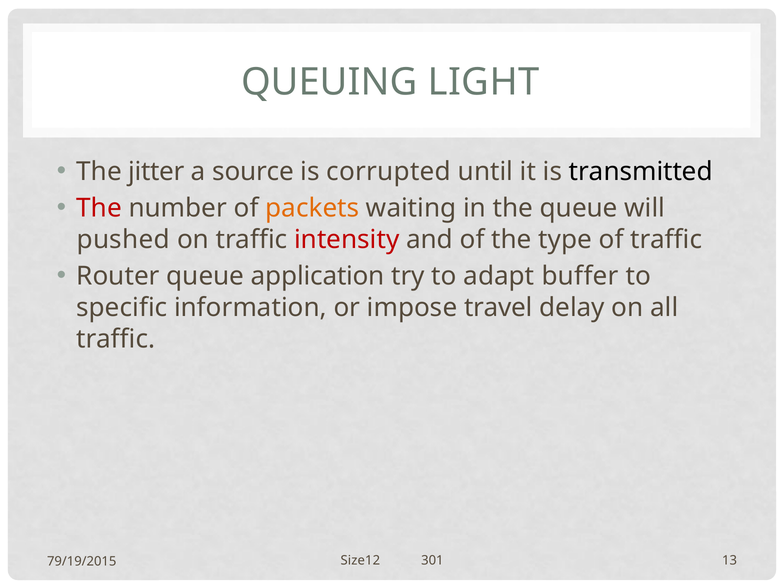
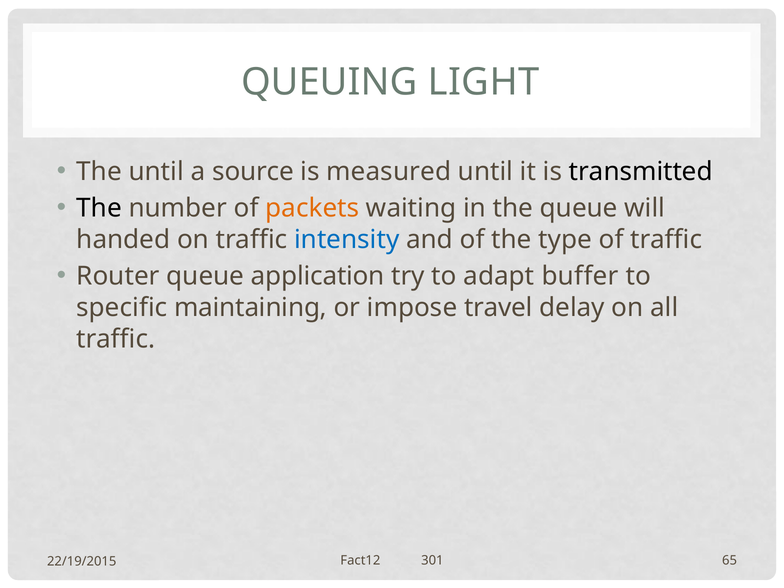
The jitter: jitter -> until
corrupted: corrupted -> measured
The at (99, 208) colour: red -> black
pushed: pushed -> handed
intensity colour: red -> blue
information: information -> maintaining
Size12: Size12 -> Fact12
13: 13 -> 65
79/19/2015: 79/19/2015 -> 22/19/2015
